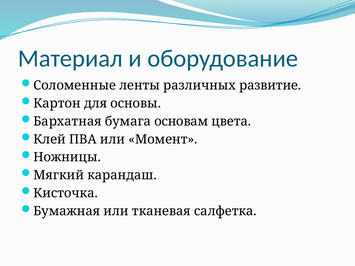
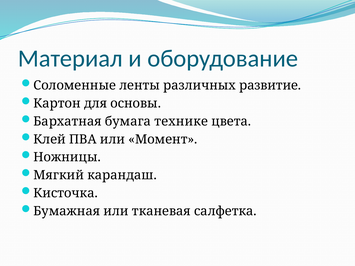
основам: основам -> технике
